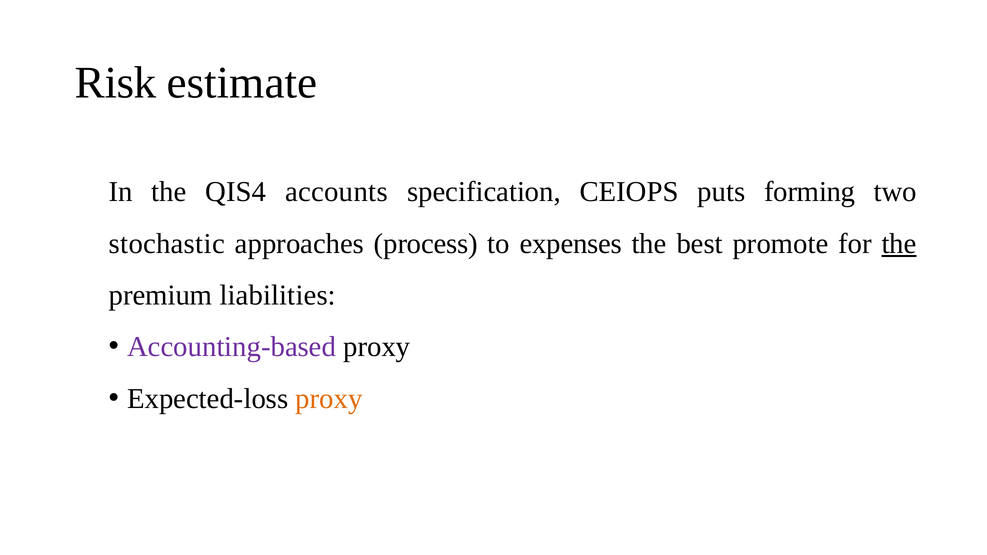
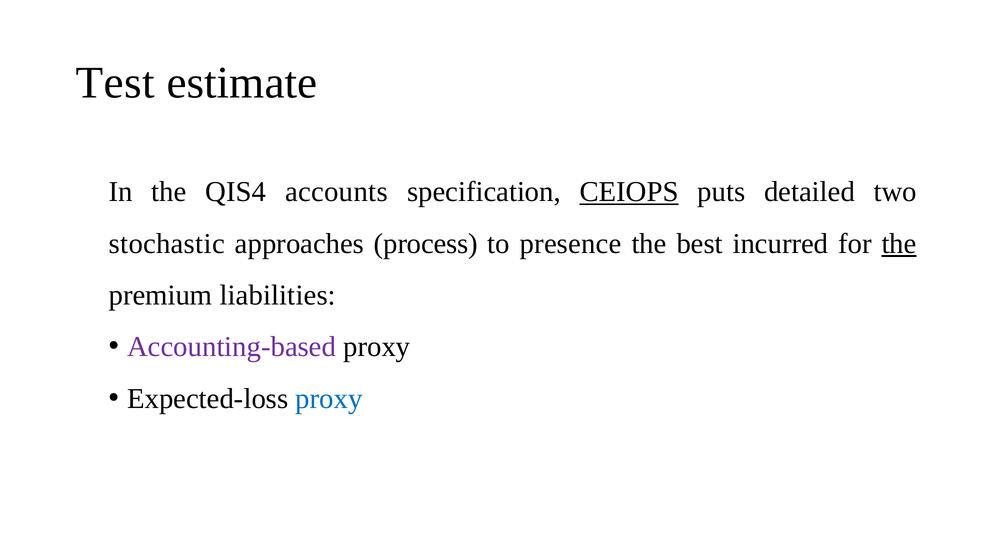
Risk: Risk -> Test
CEIOPS underline: none -> present
forming: forming -> detailed
expenses: expenses -> presence
promote: promote -> incurred
proxy at (329, 399) colour: orange -> blue
